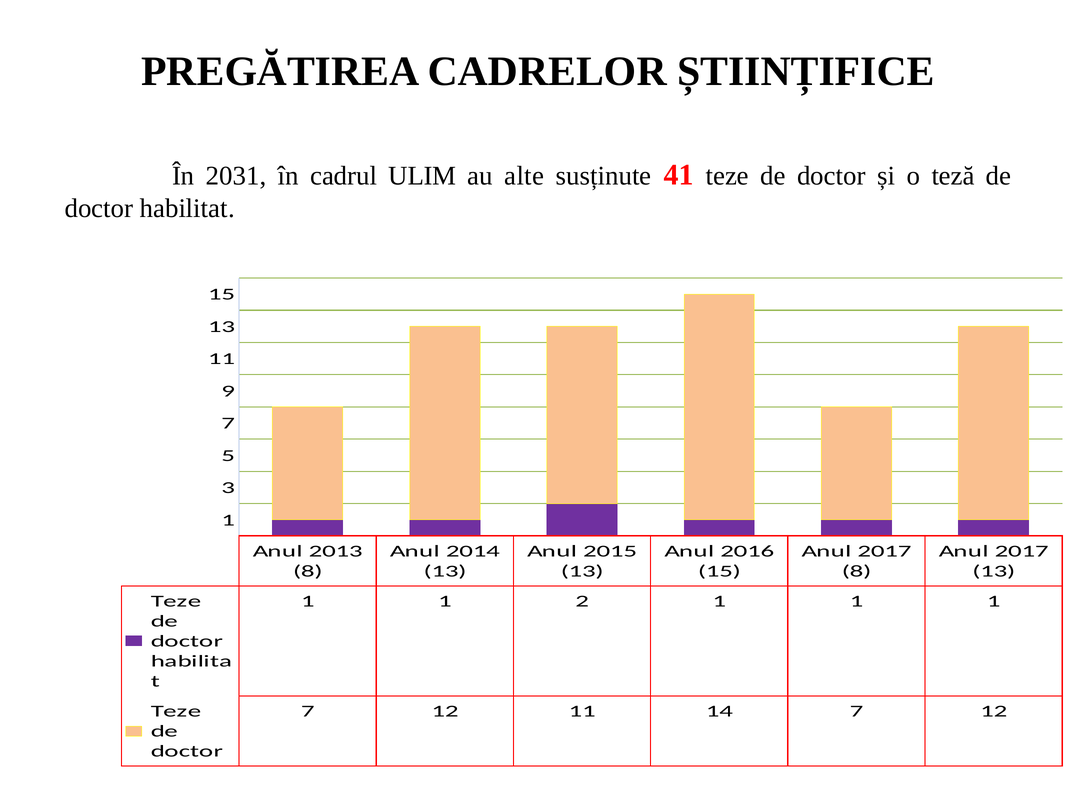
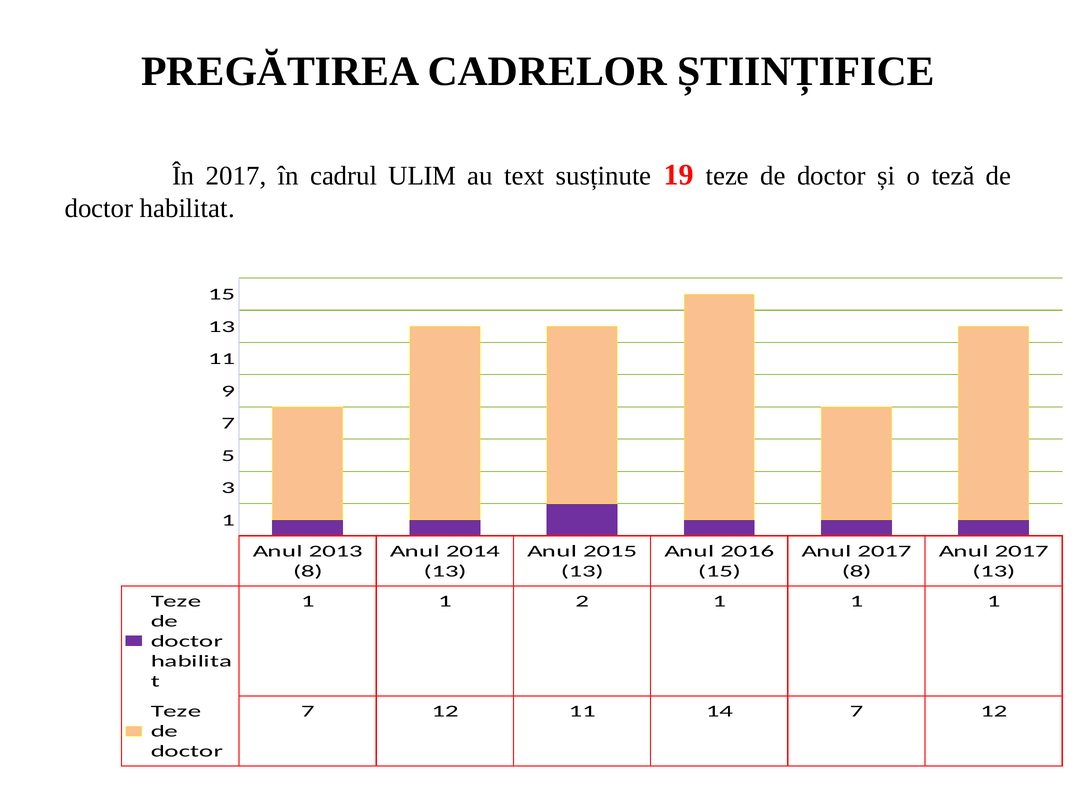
În 2031: 2031 -> 2017
alte: alte -> text
41: 41 -> 19
